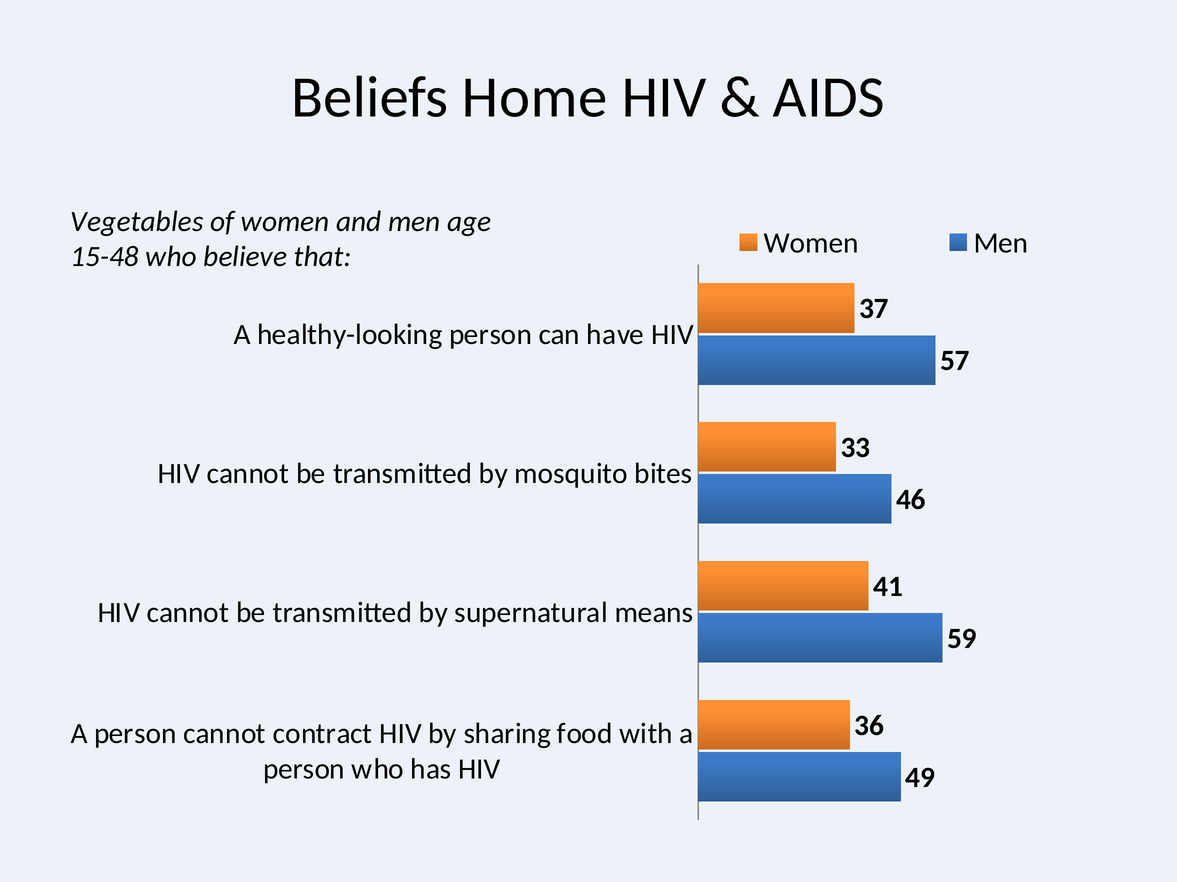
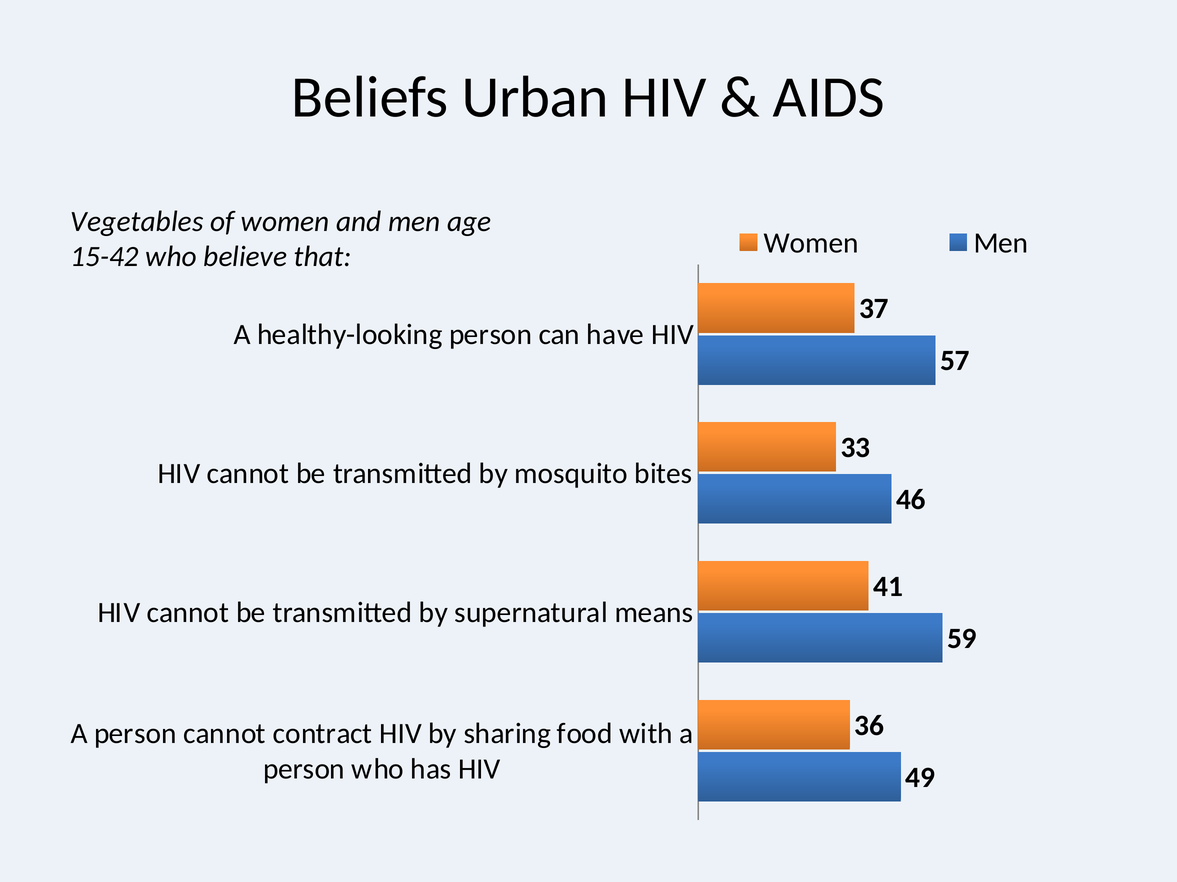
Home: Home -> Urban
15-48: 15-48 -> 15-42
